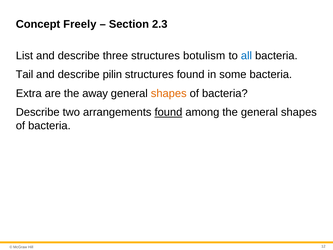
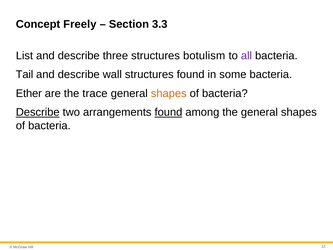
2.3: 2.3 -> 3.3
all colour: blue -> purple
pilin: pilin -> wall
Extra: Extra -> Ether
away: away -> trace
Describe at (38, 112) underline: none -> present
